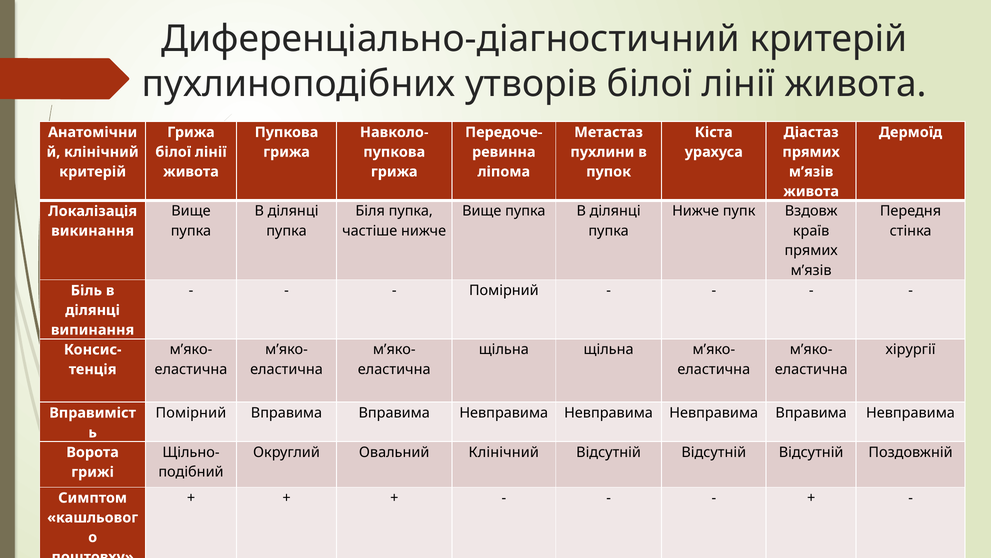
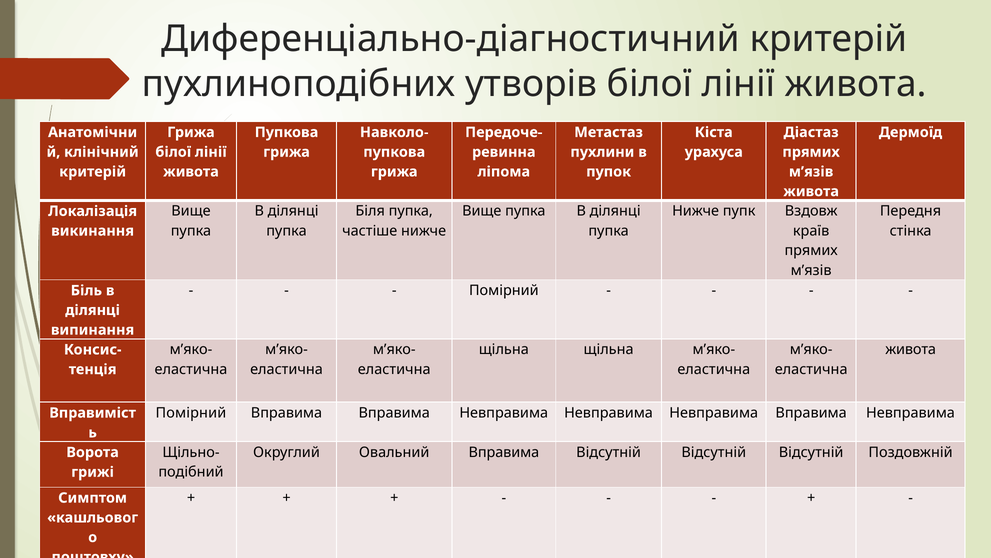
хірургії at (911, 349): хірургії -> живота
Овальний Клінічний: Клінічний -> Вправима
